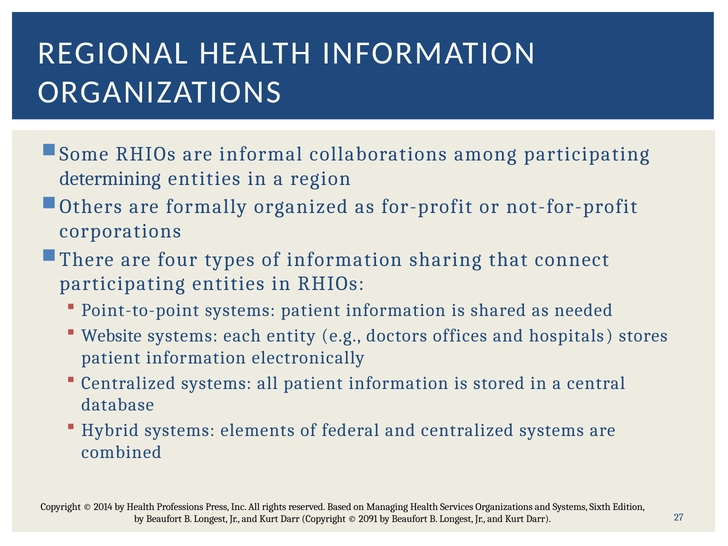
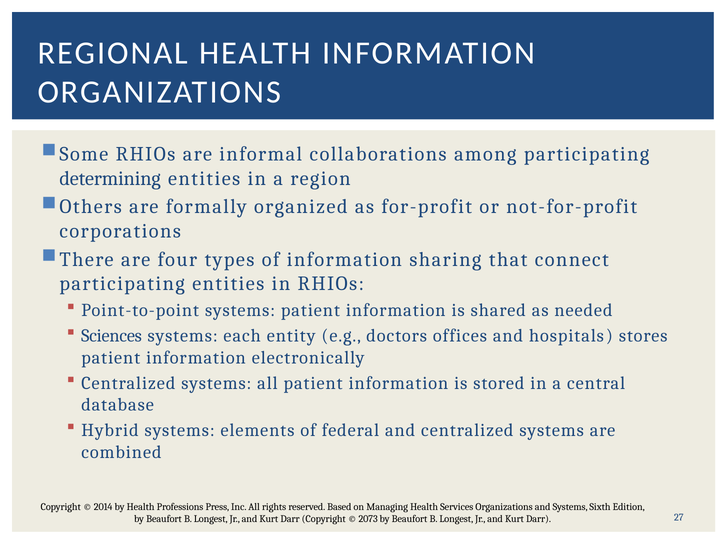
Website: Website -> Sciences
2091: 2091 -> 2073
